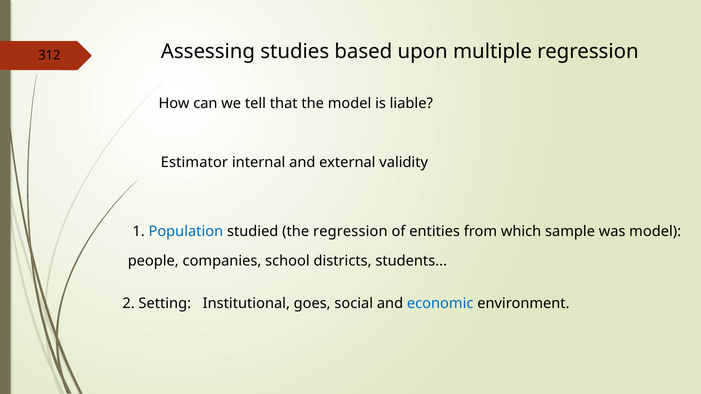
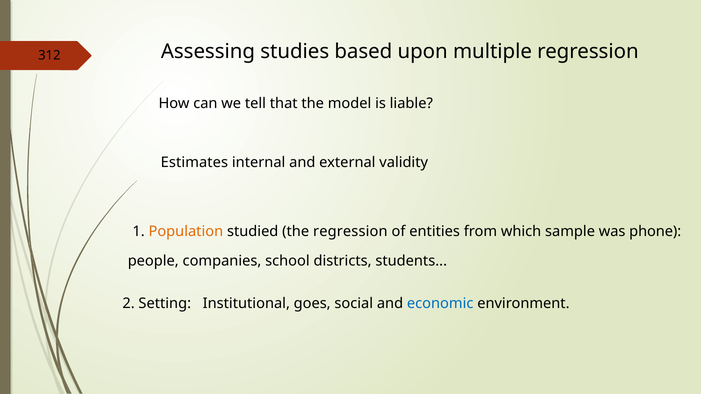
Estimator: Estimator -> Estimates
Population colour: blue -> orange
was model: model -> phone
